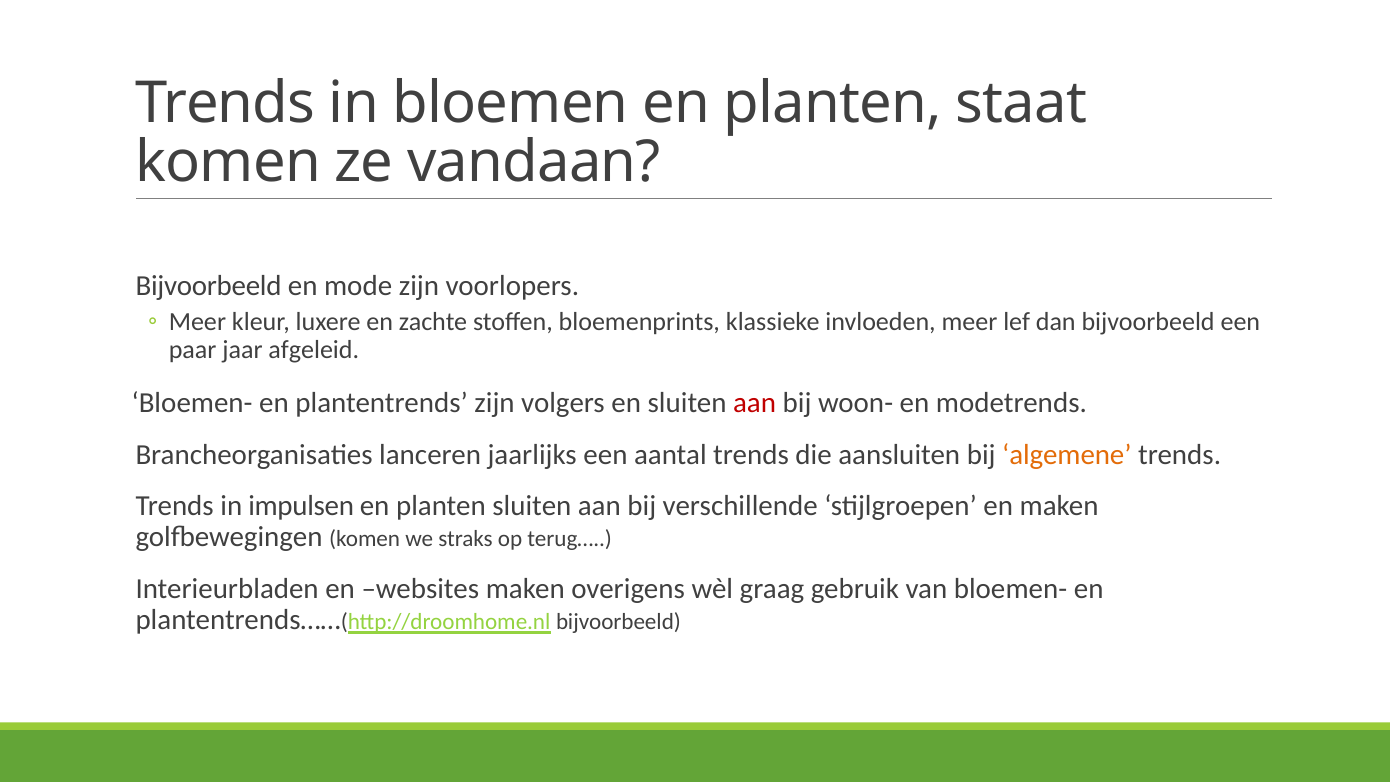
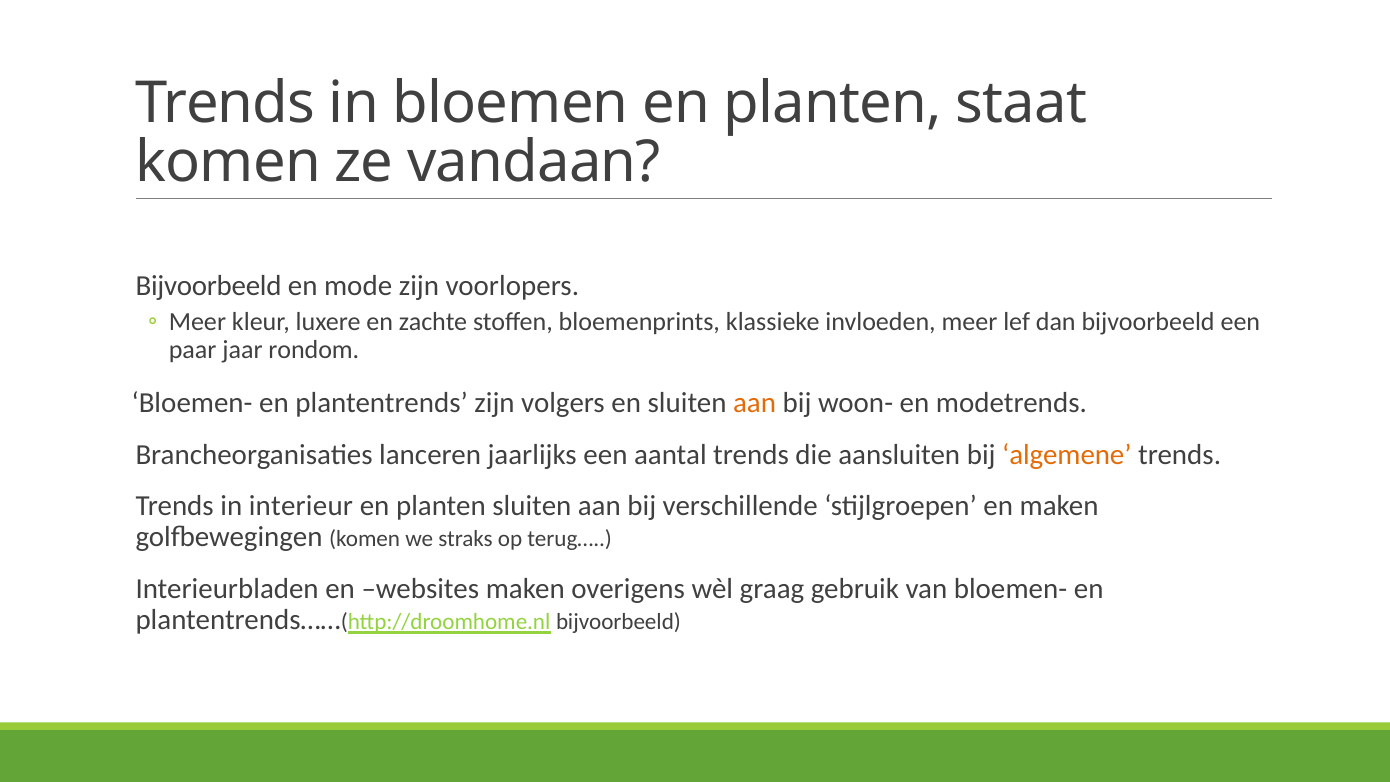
afgeleid: afgeleid -> rondom
aan at (755, 403) colour: red -> orange
impulsen: impulsen -> interieur
